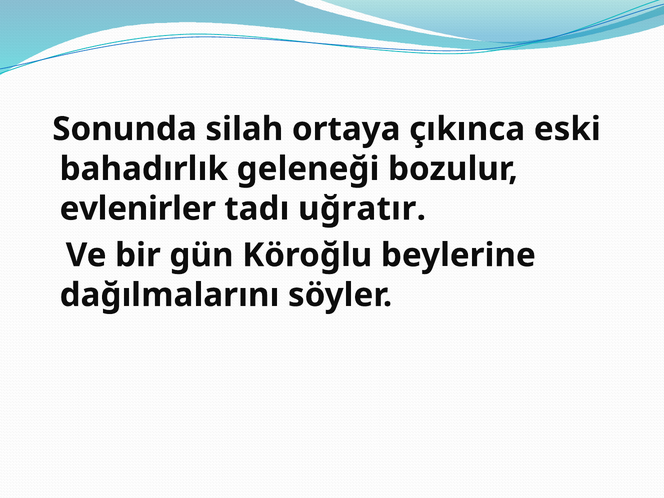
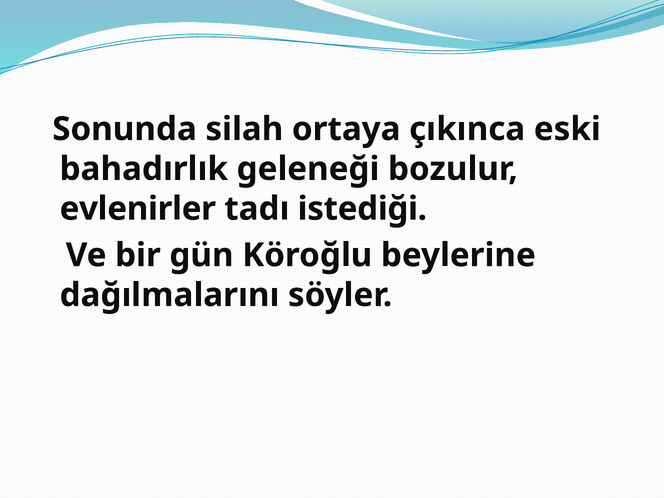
uğratır: uğratır -> istediği
